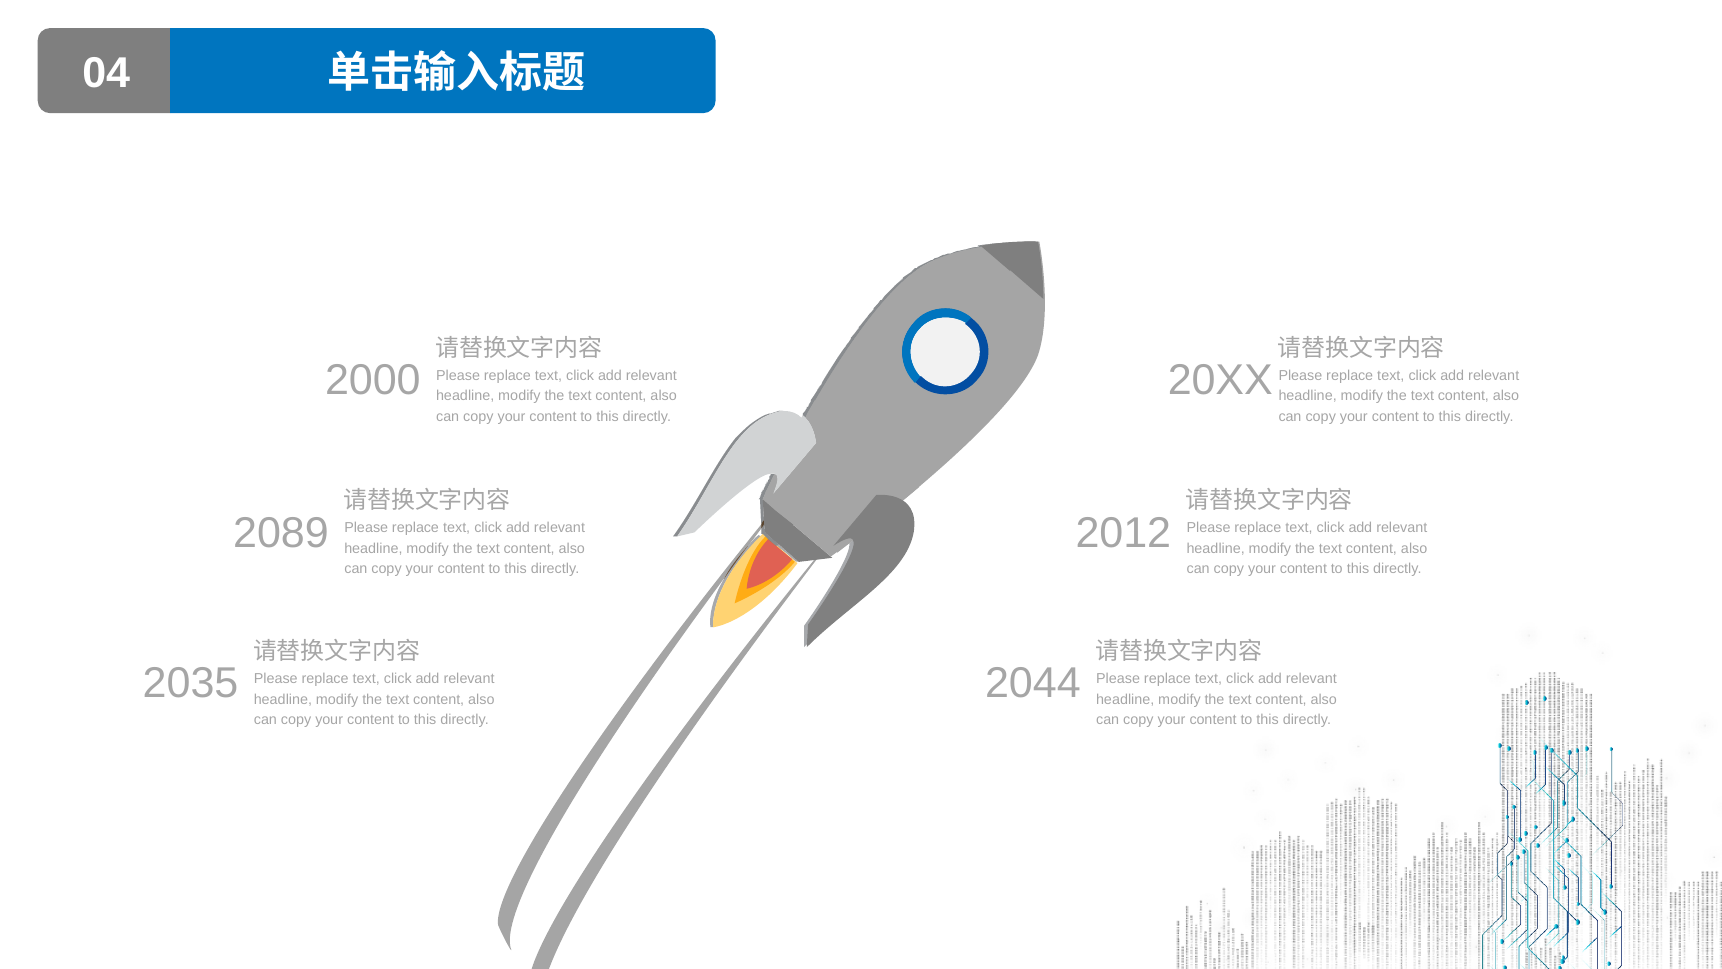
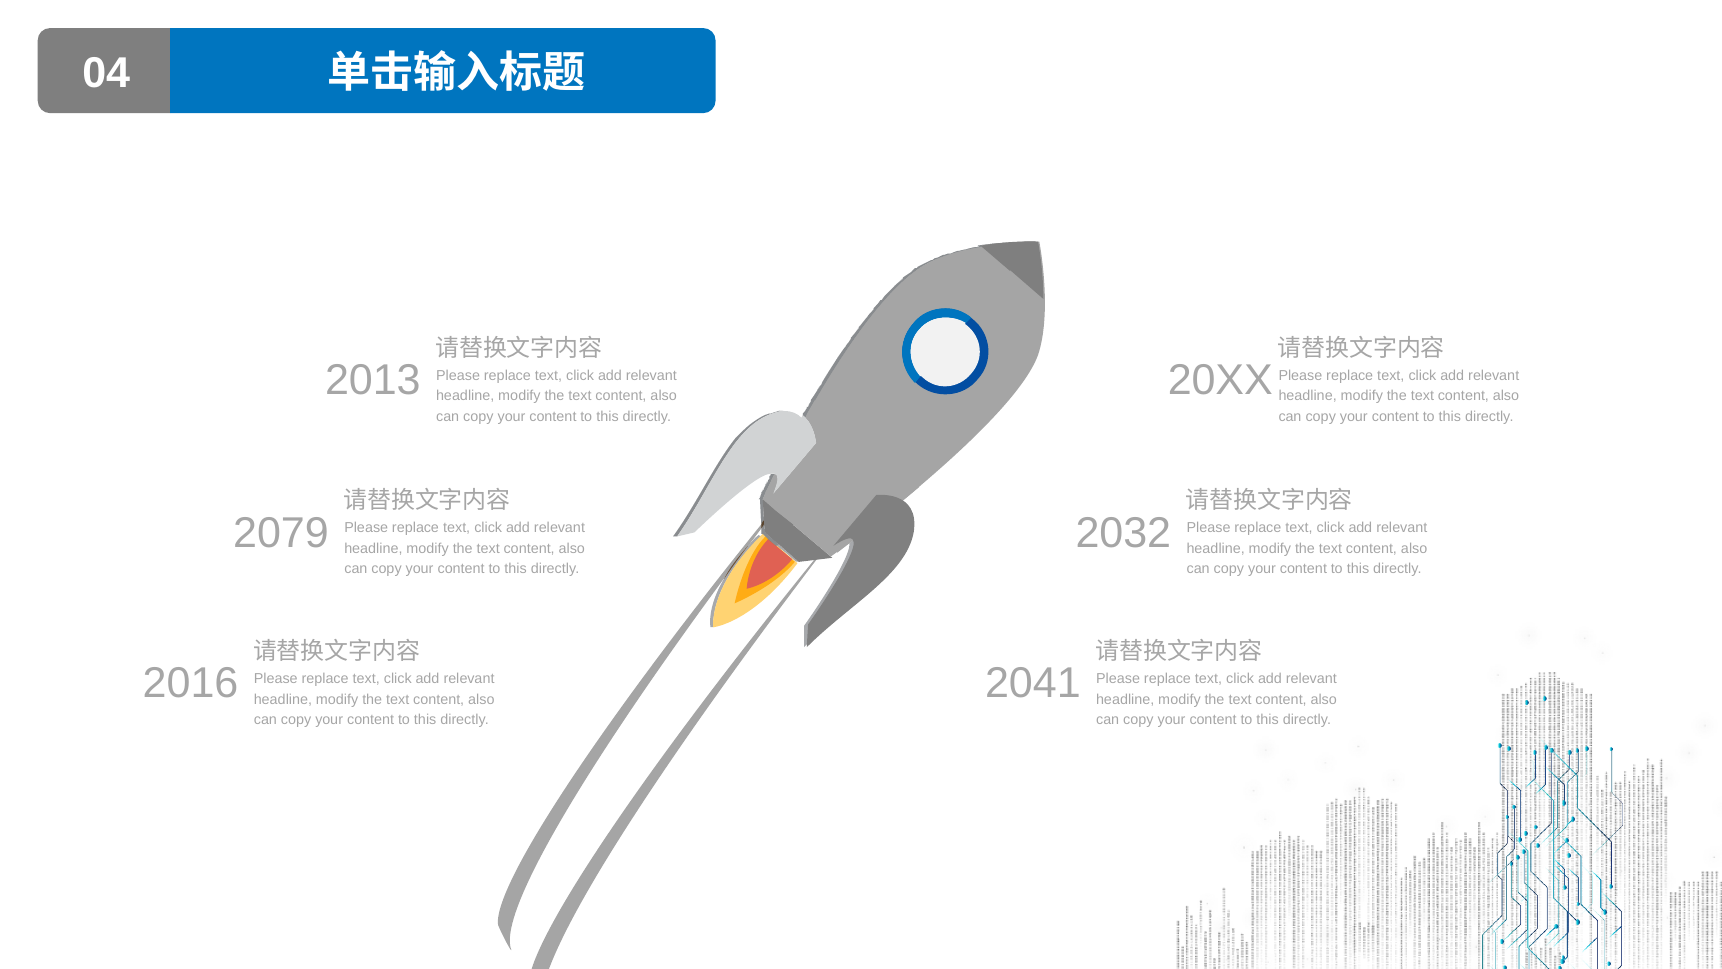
2000: 2000 -> 2013
2089: 2089 -> 2079
2012: 2012 -> 2032
2035: 2035 -> 2016
2044: 2044 -> 2041
